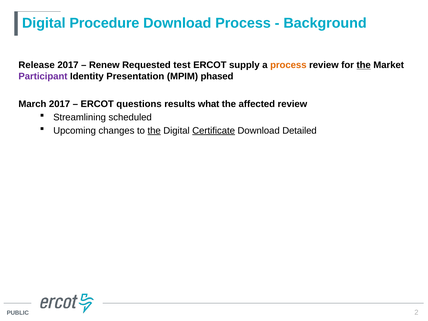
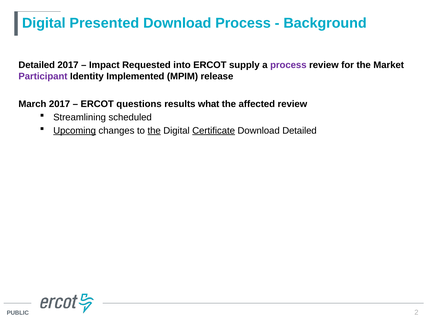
Procedure: Procedure -> Presented
Release at (37, 65): Release -> Detailed
Renew: Renew -> Impact
test: test -> into
process at (288, 65) colour: orange -> purple
the at (364, 65) underline: present -> none
Presentation: Presentation -> Implemented
phased: phased -> release
Upcoming underline: none -> present
